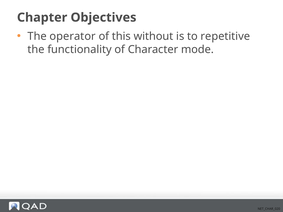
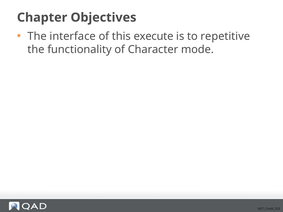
operator: operator -> interface
without: without -> execute
